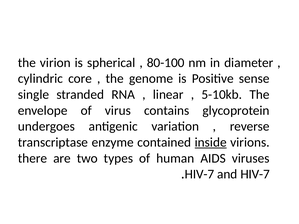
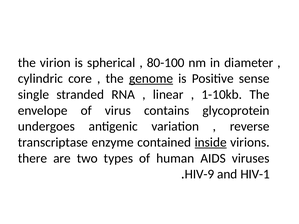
genome underline: none -> present
5-10kb: 5-10kb -> 1-10kb
HIV-7 at (199, 174): HIV-7 -> HIV-9
and HIV-7: HIV-7 -> HIV-1
